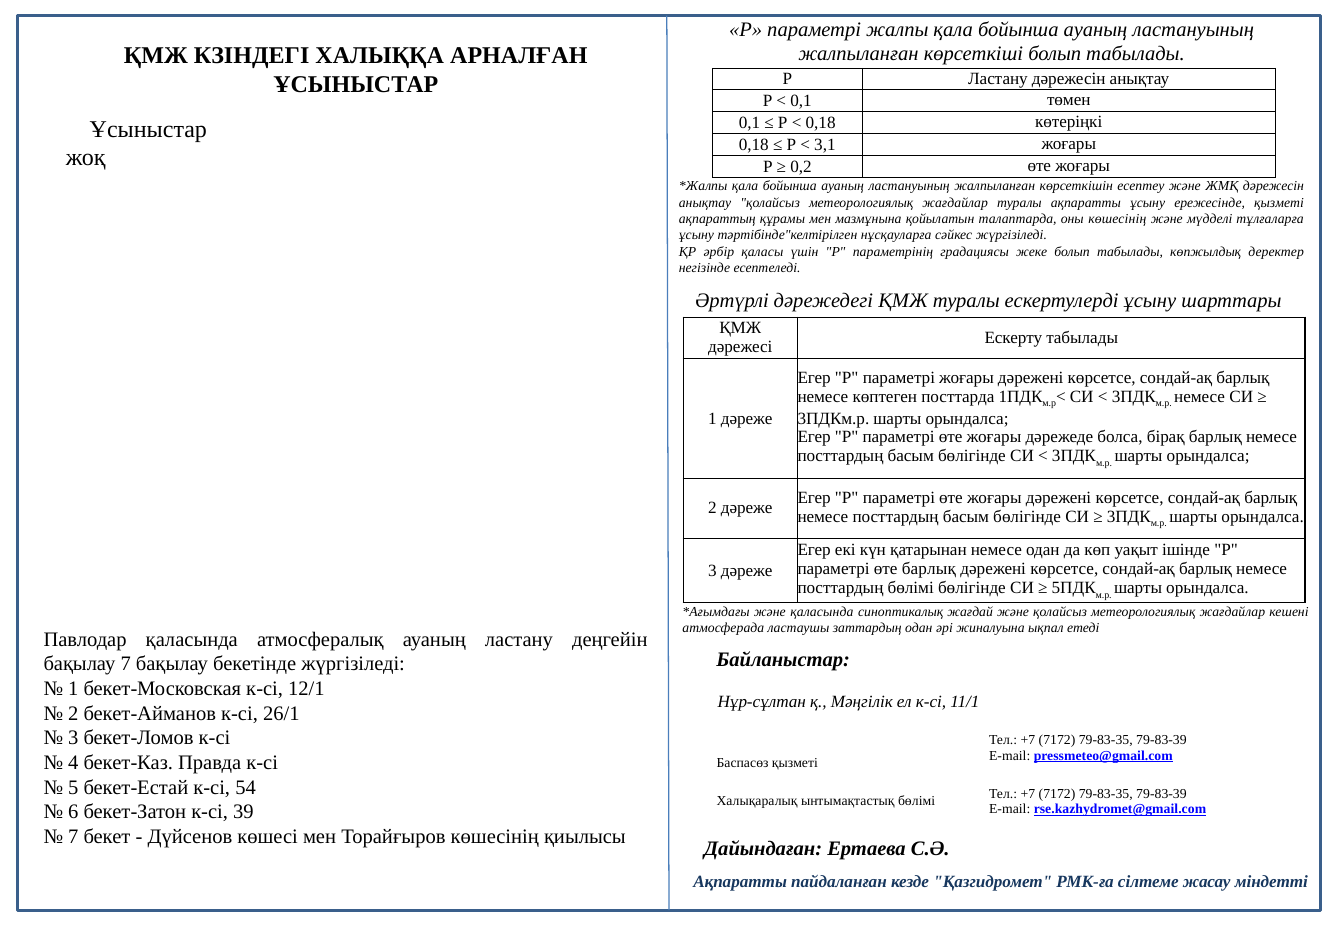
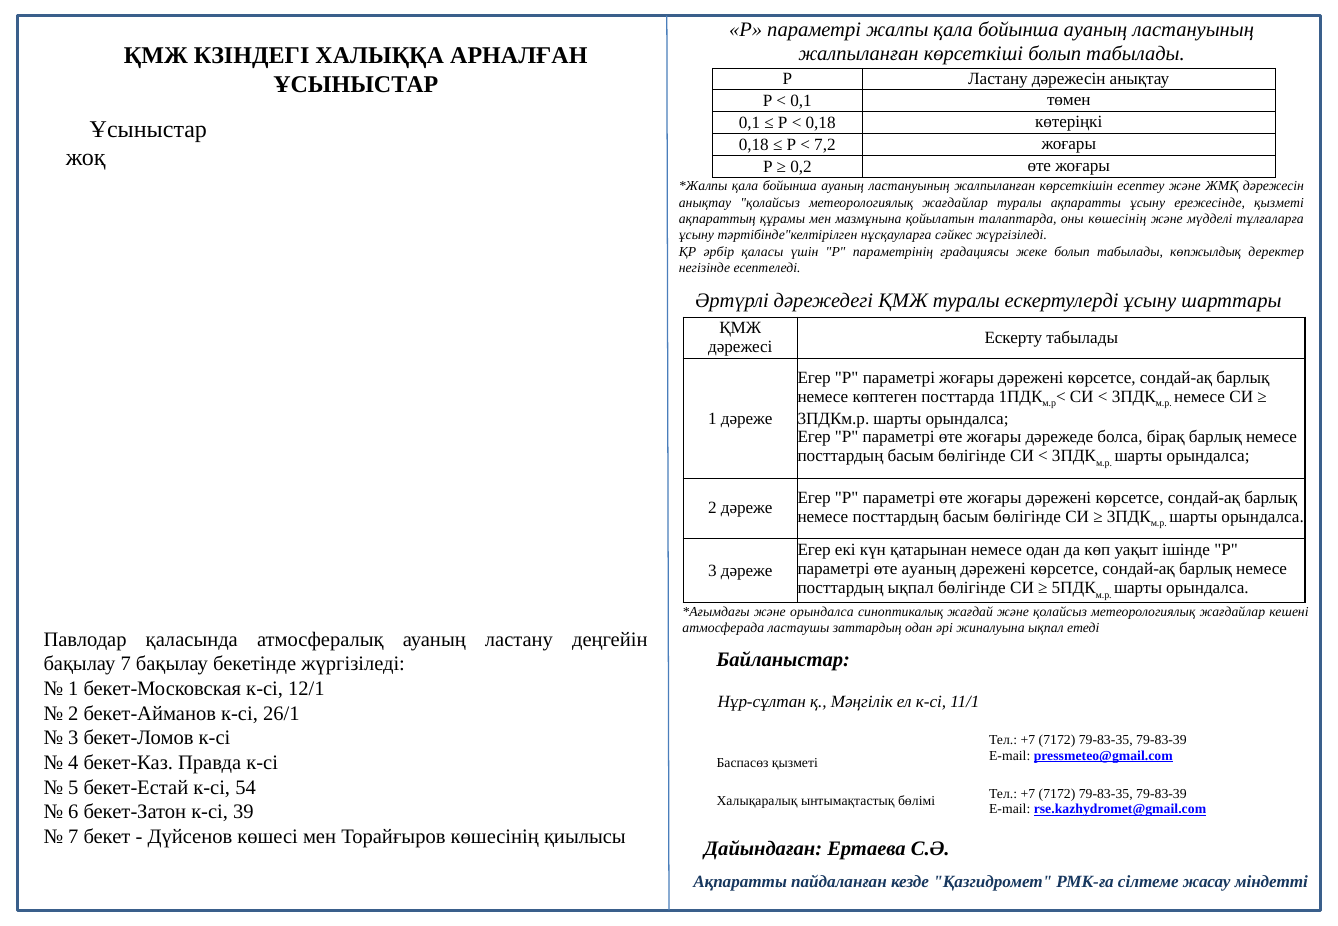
3,1: 3,1 -> 7,2
өте барлық: барлық -> ауаның
посттардың бөлімі: бөлімі -> ықпал
және қаласында: қаласында -> орындалса
